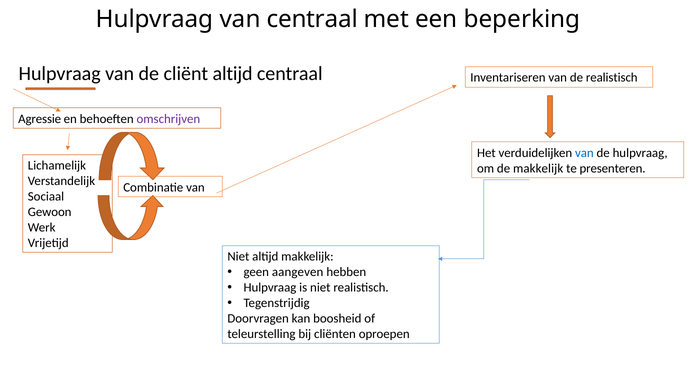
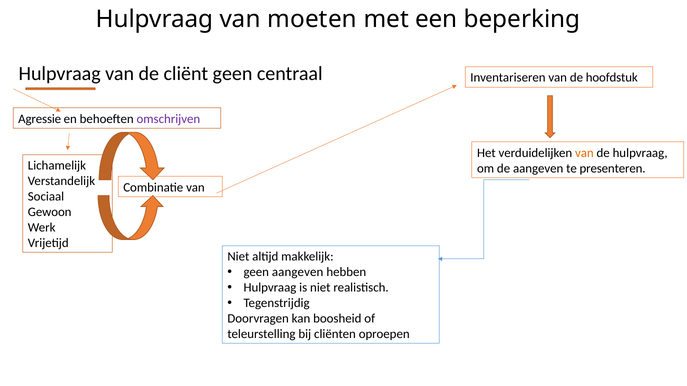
van centraal: centraal -> moeten
cliënt altijd: altijd -> geen
de realistisch: realistisch -> hoofdstuk
van at (584, 153) colour: blue -> orange
de makkelijk: makkelijk -> aangeven
